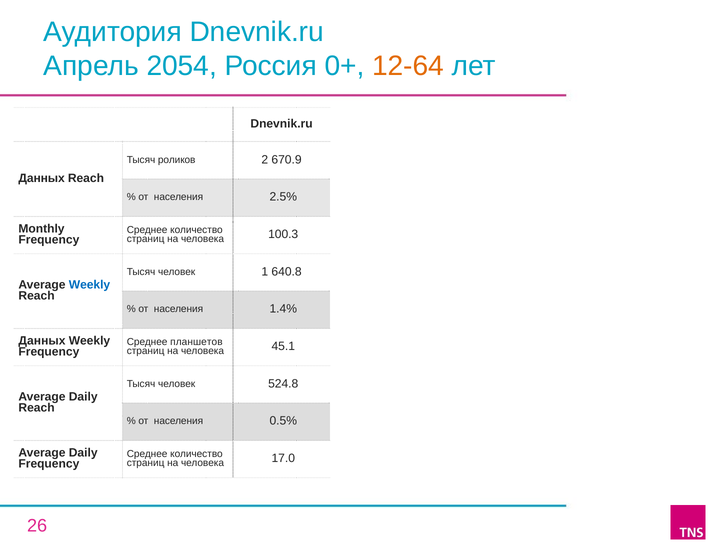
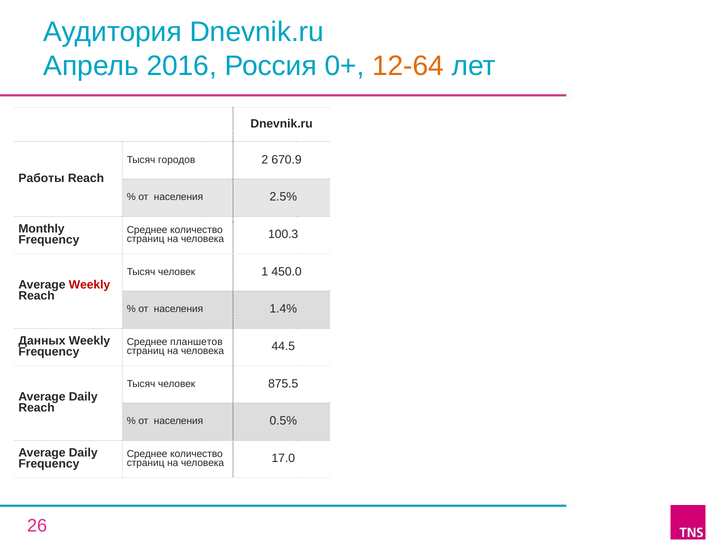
2054: 2054 -> 2016
роликов: роликов -> городов
Данных at (42, 178): Данных -> Работы
640.8: 640.8 -> 450.0
Weekly at (89, 285) colour: blue -> red
45.1: 45.1 -> 44.5
524.8: 524.8 -> 875.5
